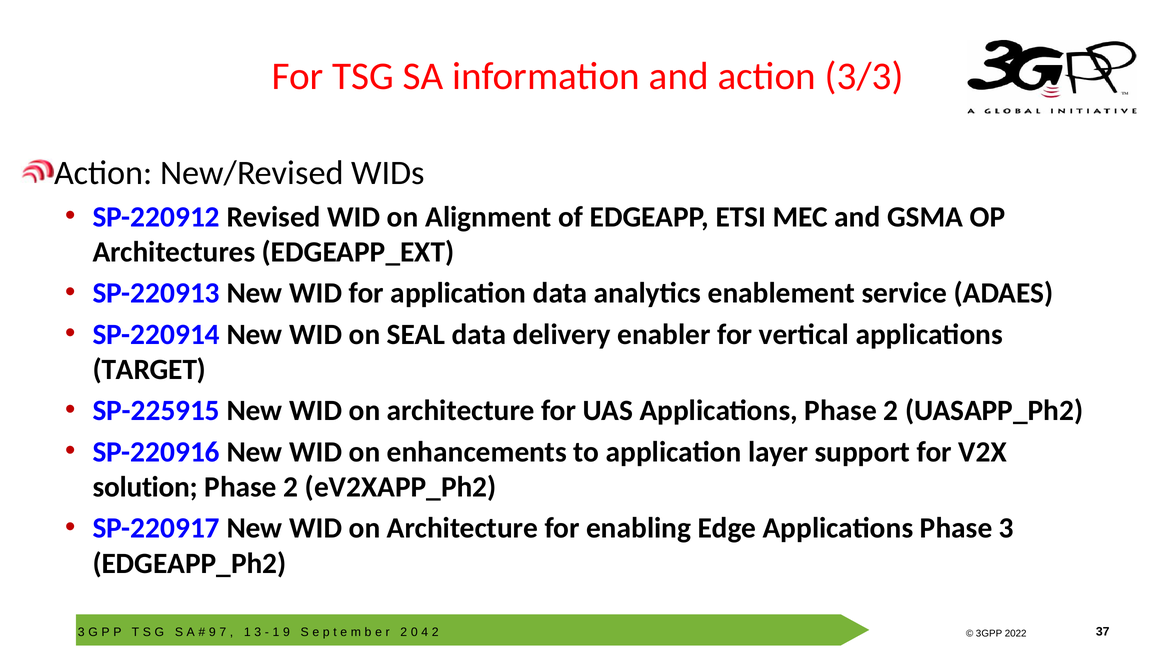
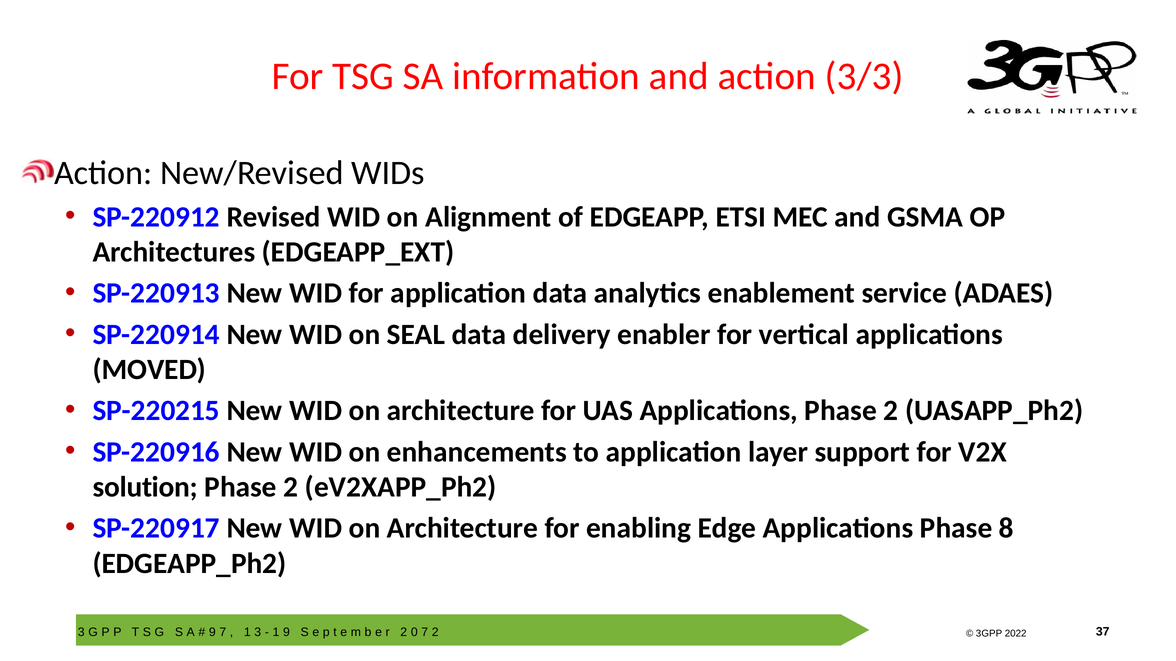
TARGET: TARGET -> MOVED
SP-225915: SP-225915 -> SP-220215
Phase 3: 3 -> 8
4 at (425, 633): 4 -> 7
